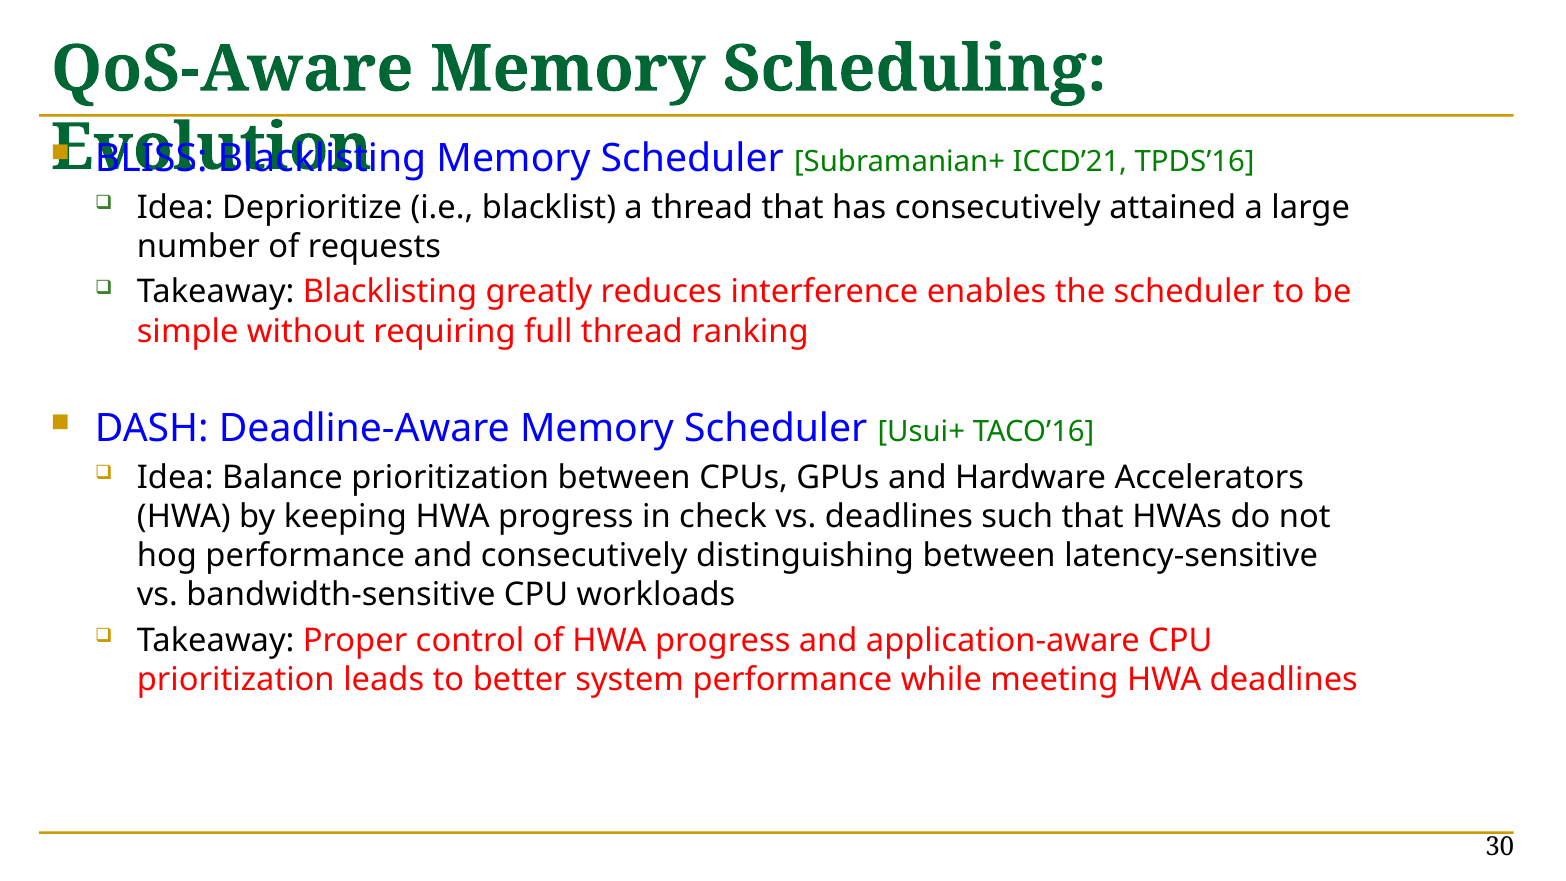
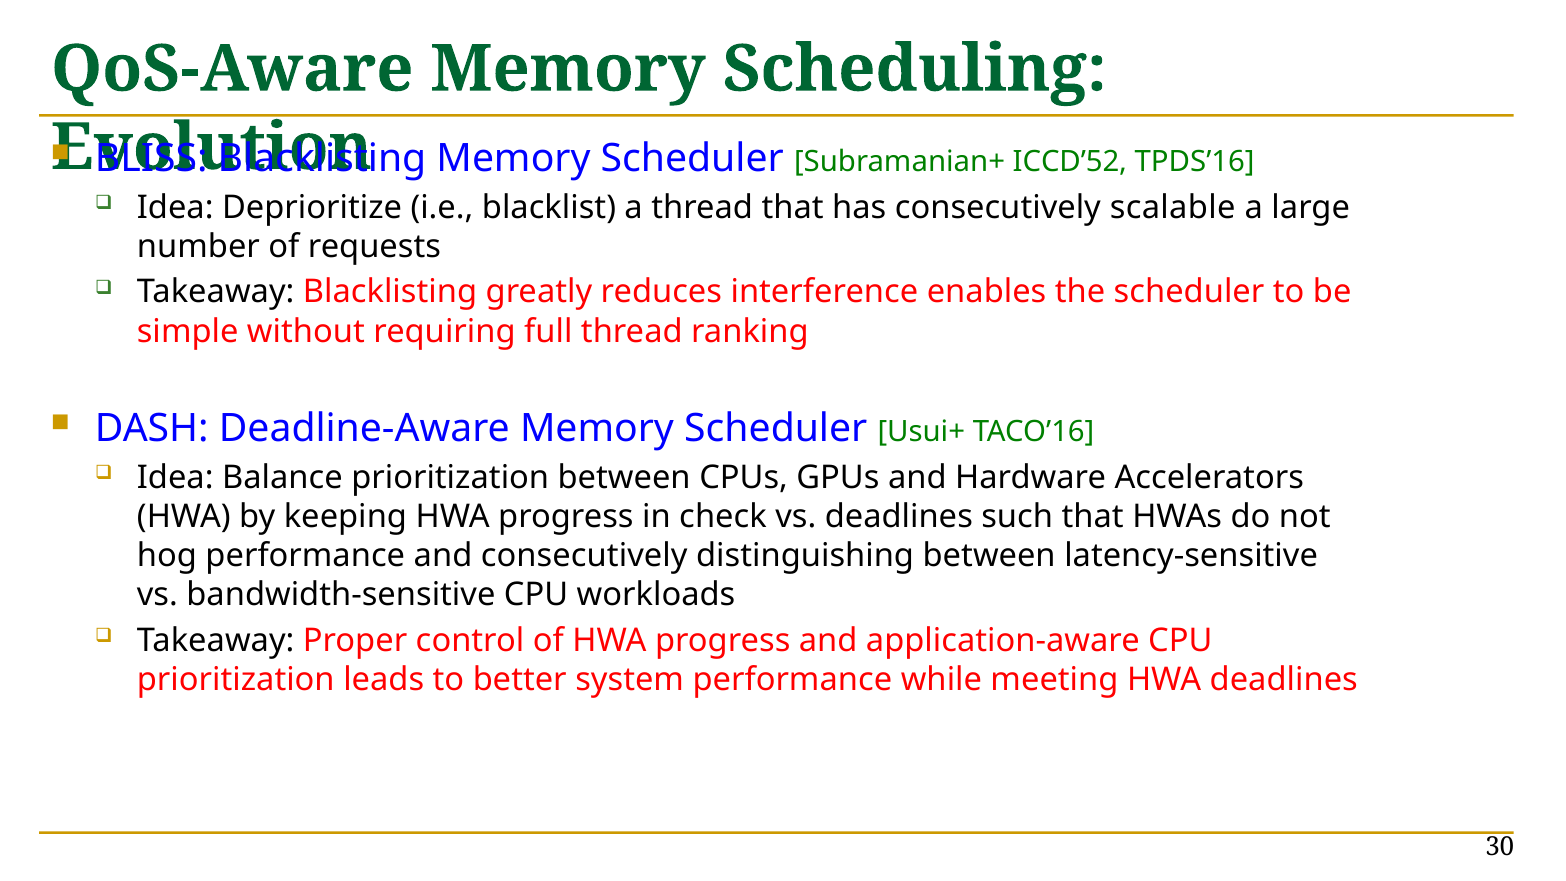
ICCD’21: ICCD’21 -> ICCD’52
attained: attained -> scalable
